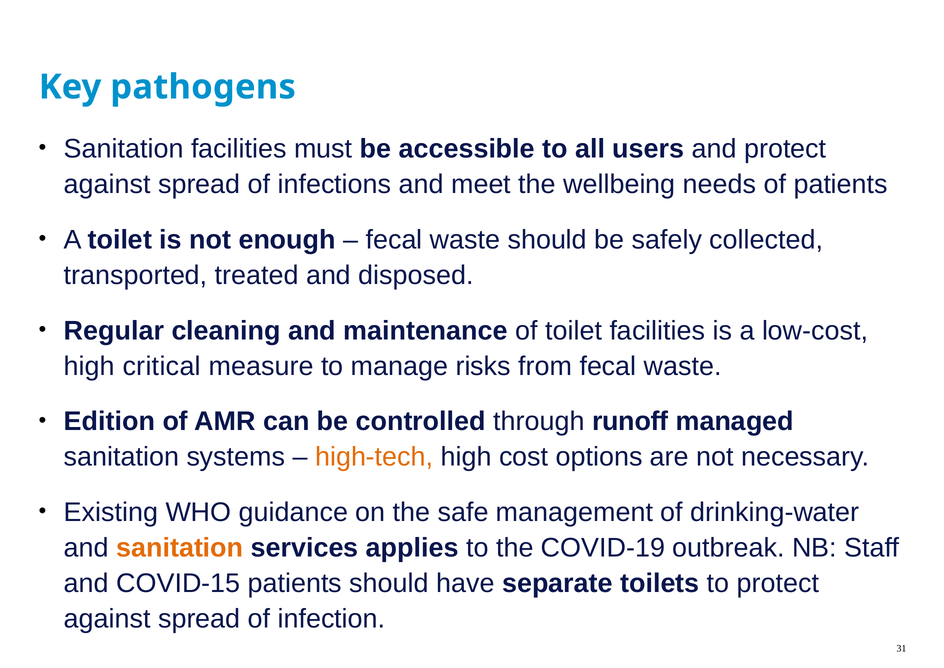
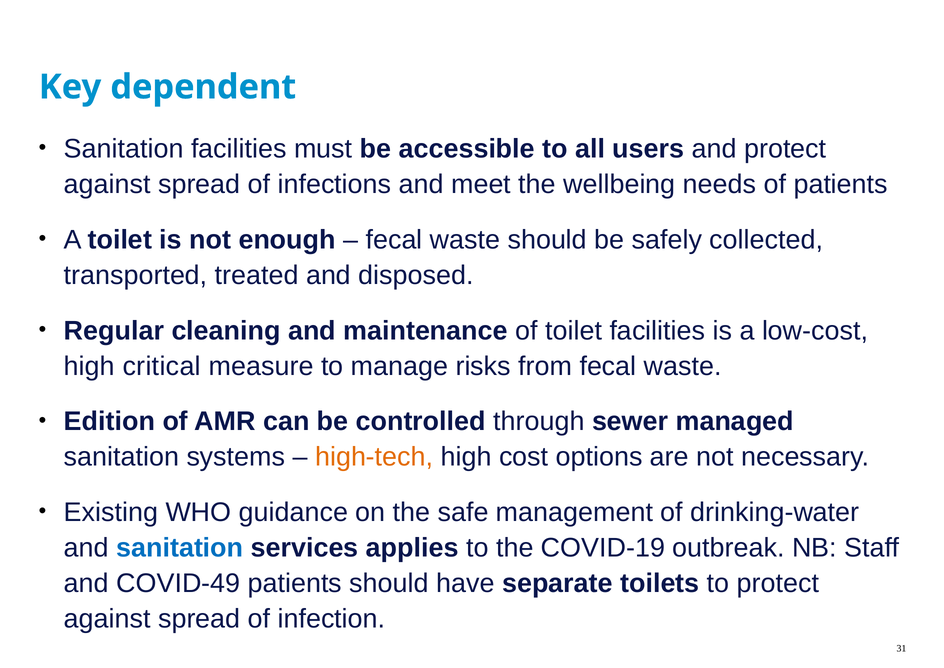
pathogens: pathogens -> dependent
runoff: runoff -> sewer
sanitation at (180, 547) colour: orange -> blue
COVID-15: COVID-15 -> COVID-49
